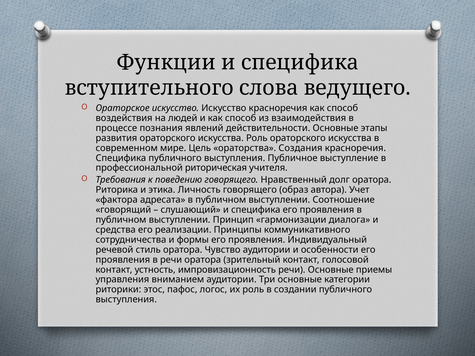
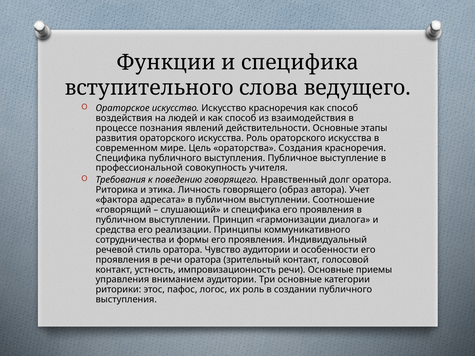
риторическая: риторическая -> совокупность
